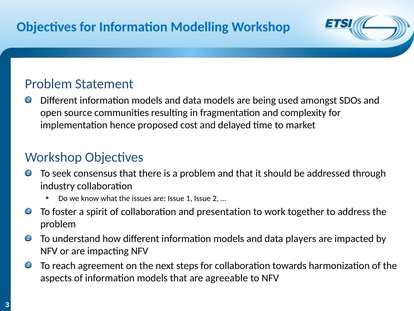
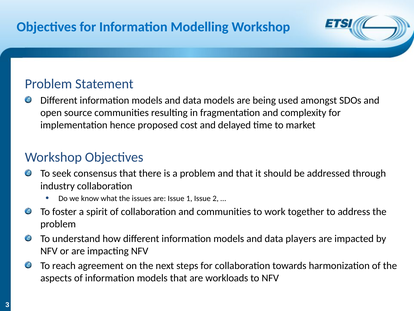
and presentation: presentation -> communities
agreeable: agreeable -> workloads
